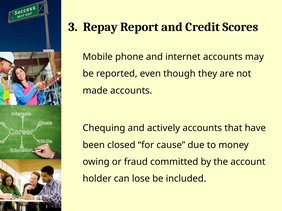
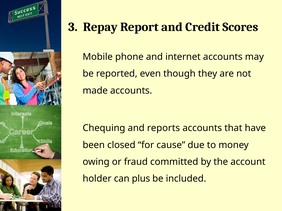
actively: actively -> reports
lose: lose -> plus
